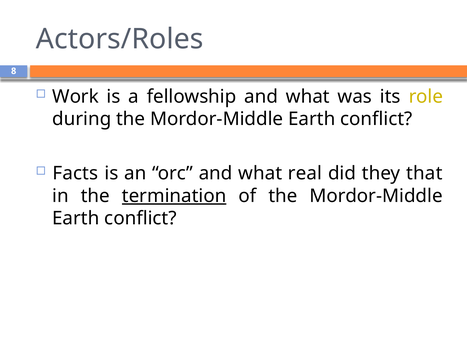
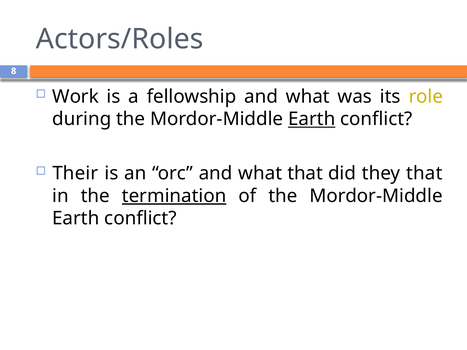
Earth at (312, 119) underline: none -> present
Facts: Facts -> Their
what real: real -> that
